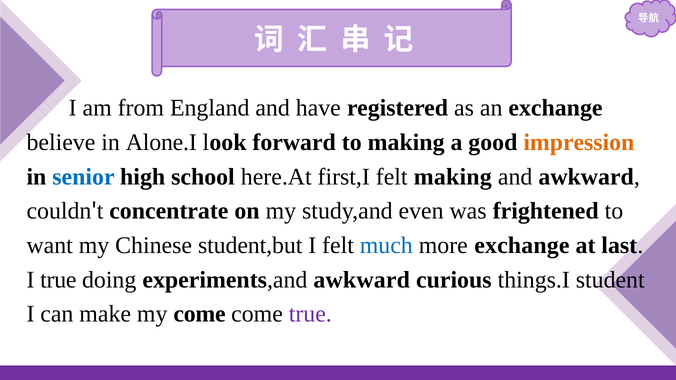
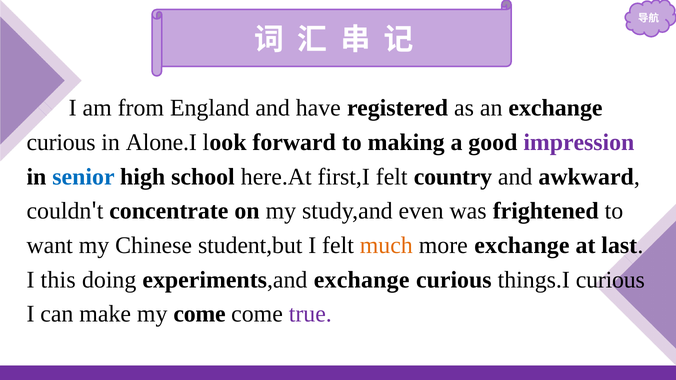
believe at (61, 142): believe -> curious
impression colour: orange -> purple
felt making: making -> country
much colour: blue -> orange
I true: true -> this
experiments,and awkward: awkward -> exchange
things.I student: student -> curious
